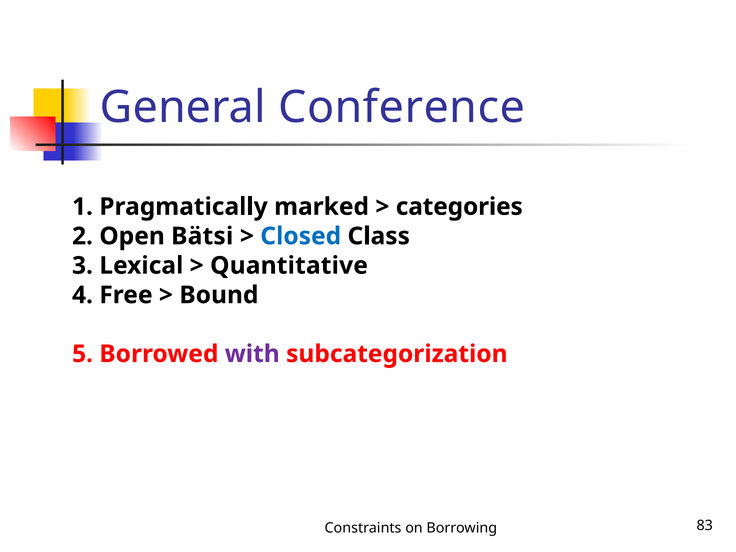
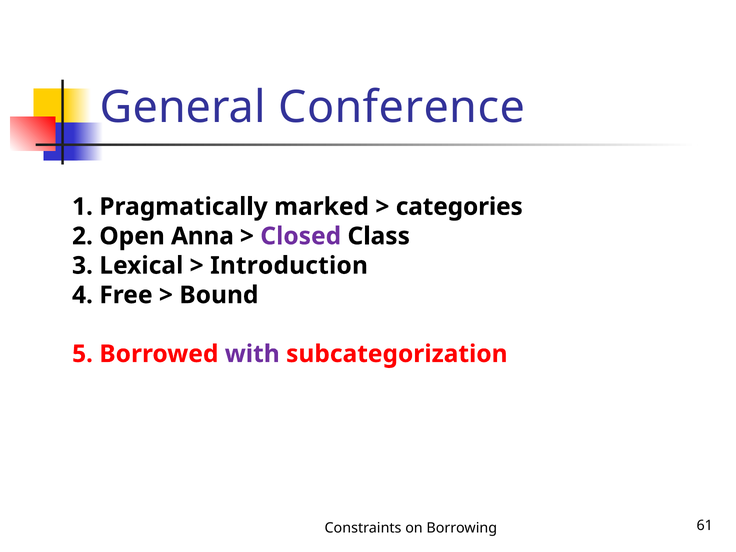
Bätsi: Bätsi -> Anna
Closed colour: blue -> purple
Quantitative: Quantitative -> Introduction
83: 83 -> 61
